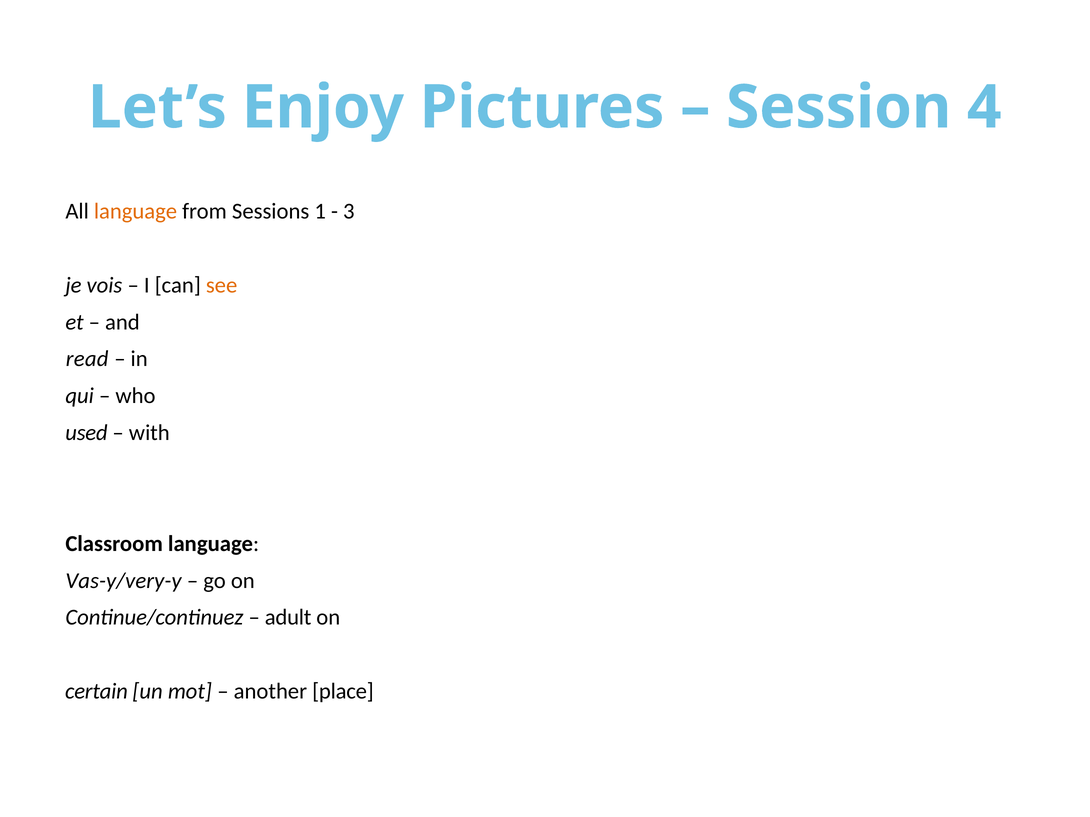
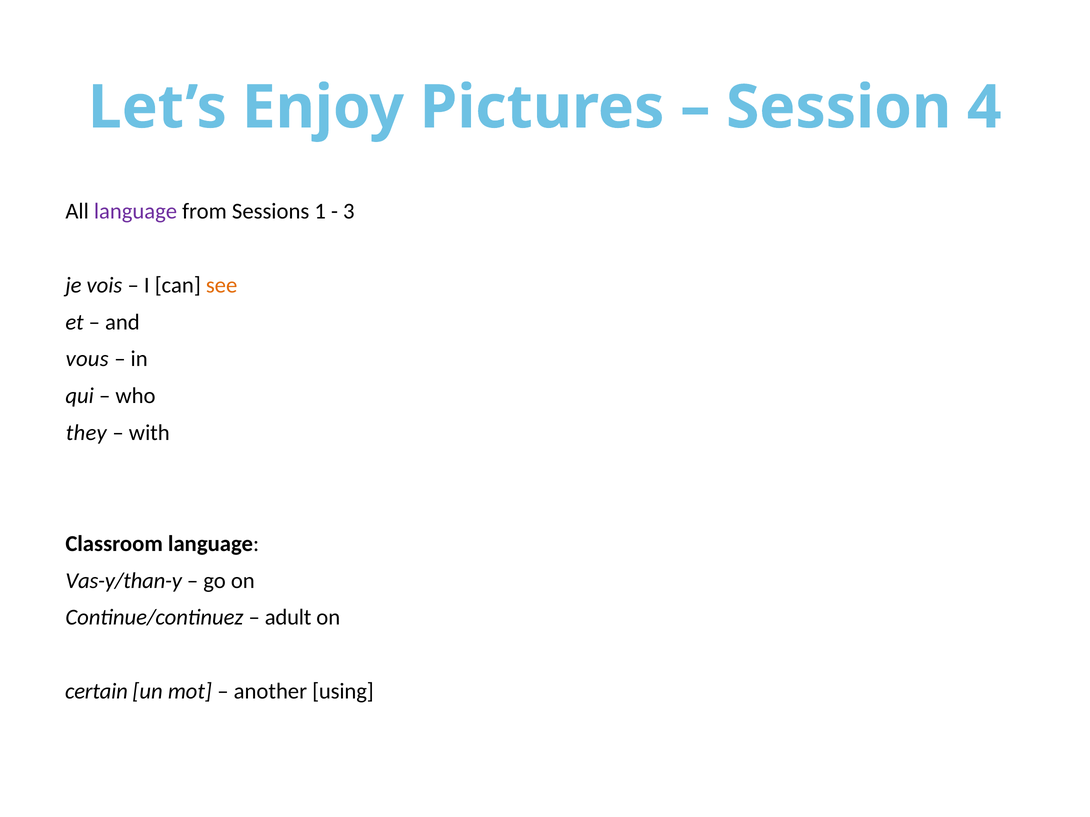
language at (136, 211) colour: orange -> purple
read: read -> vous
used: used -> they
Vas-y/very-y: Vas-y/very-y -> Vas-y/than-y
place: place -> using
